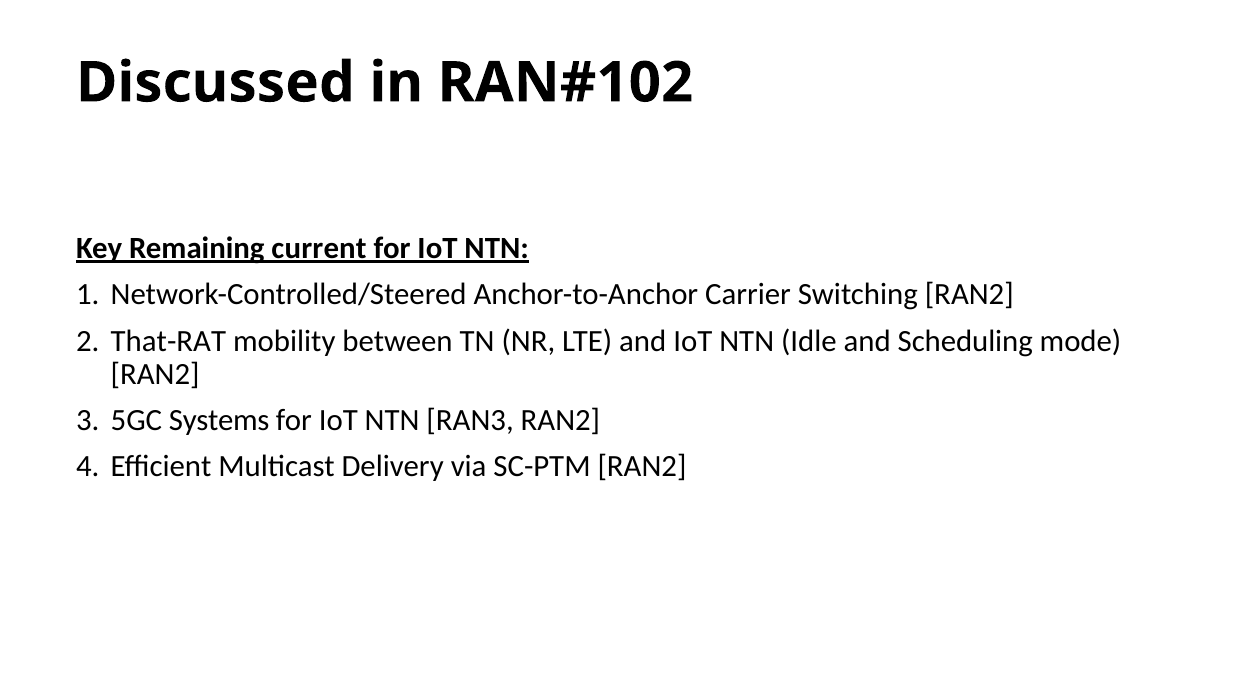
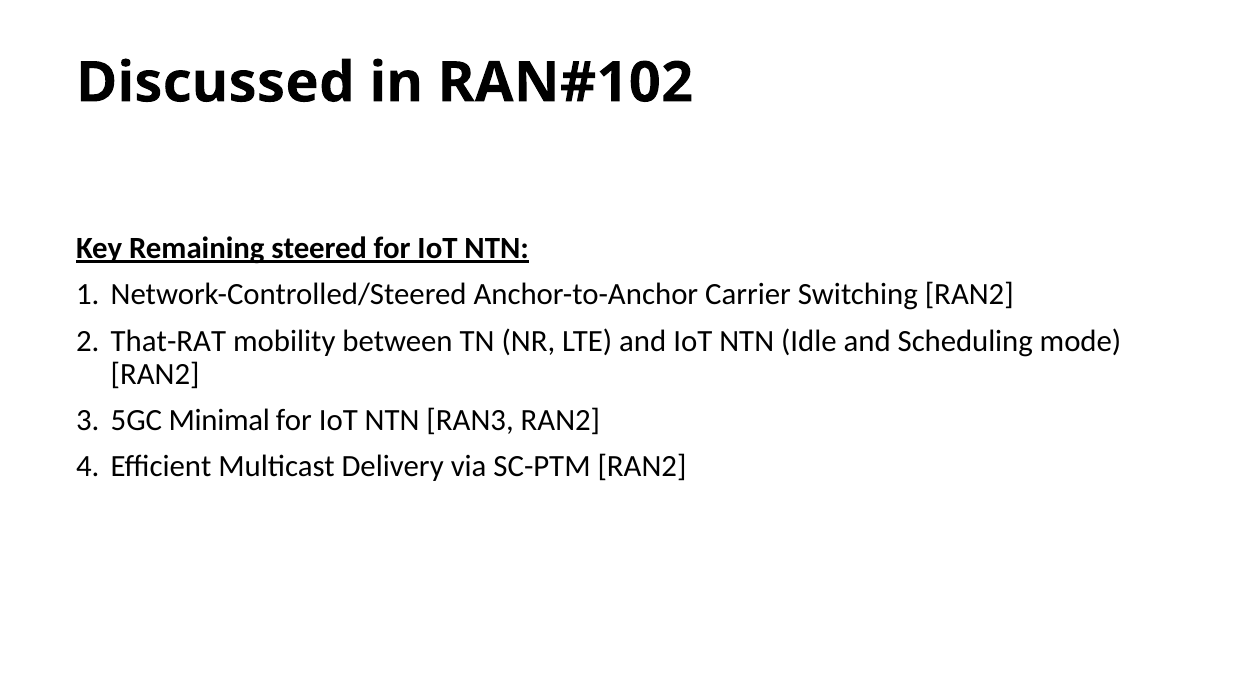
current: current -> steered
Systems: Systems -> Minimal
